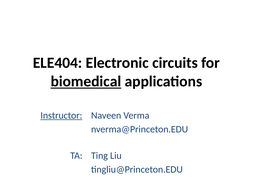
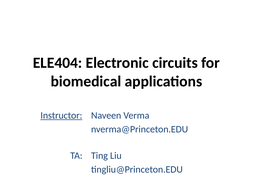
biomedical underline: present -> none
